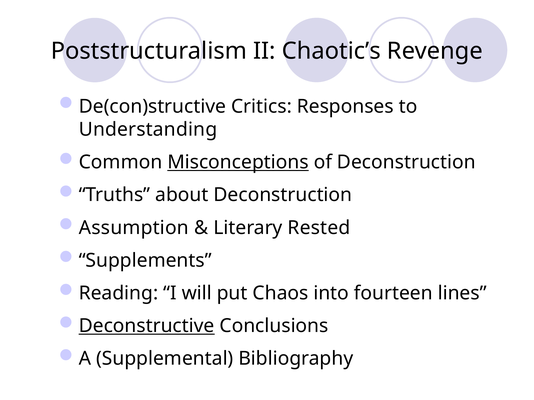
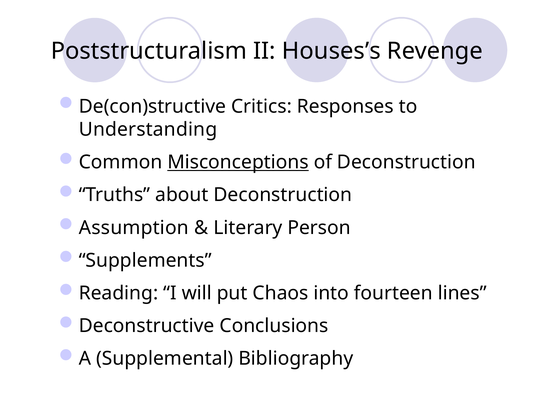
Chaotic’s: Chaotic’s -> Houses’s
Rested: Rested -> Person
Deconstructive underline: present -> none
